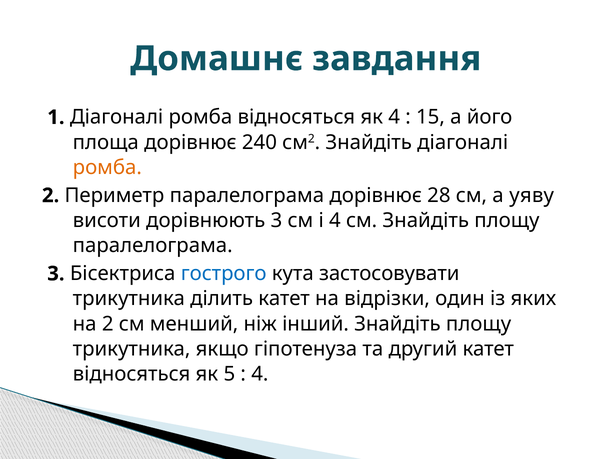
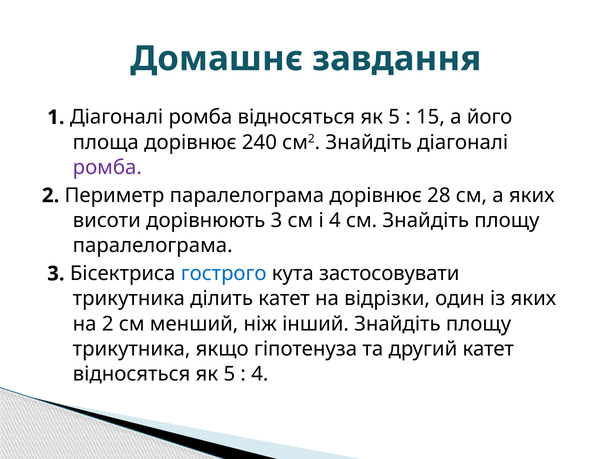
ромба відносяться як 4: 4 -> 5
ромба at (107, 167) colour: orange -> purple
а уяву: уяву -> яких
